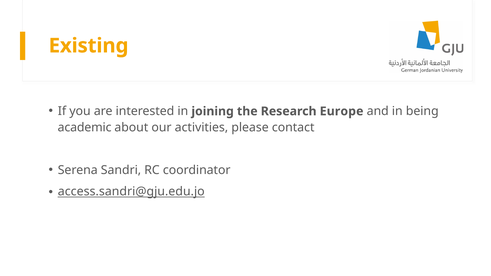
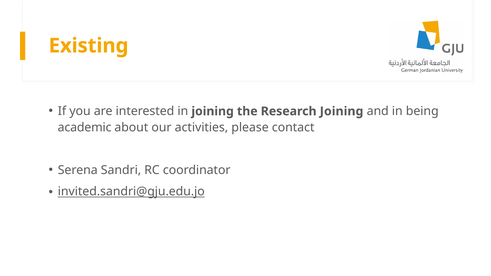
Research Europe: Europe -> Joining
access.sandri@gju.edu.jo: access.sandri@gju.edu.jo -> invited.sandri@gju.edu.jo
